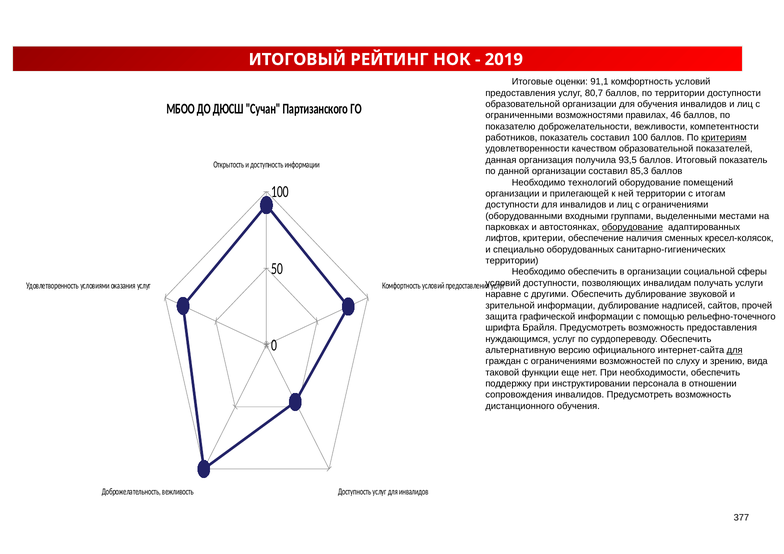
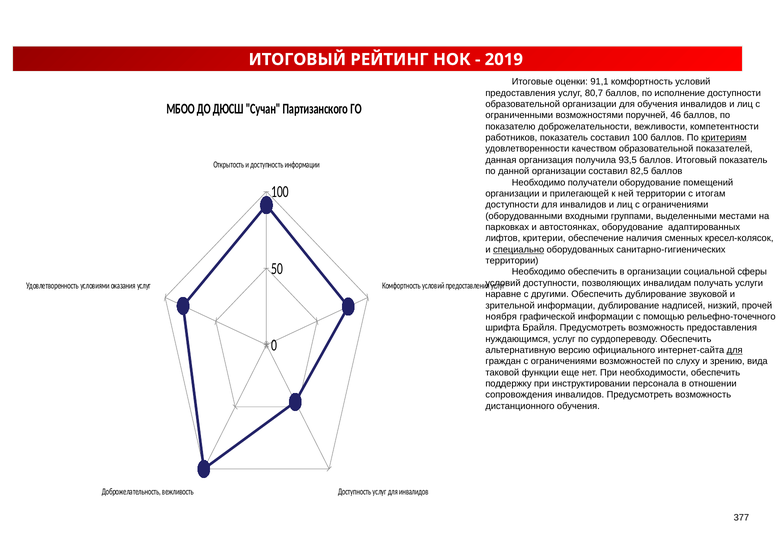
по территории: территории -> исполнение
правилах: правилах -> поручней
85,3: 85,3 -> 82,5
технологий: технологий -> получатели
оборудование at (632, 227) underline: present -> none
специально underline: none -> present
сайтов: сайтов -> низкий
защита: защита -> ноября
